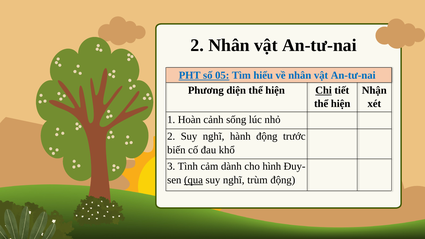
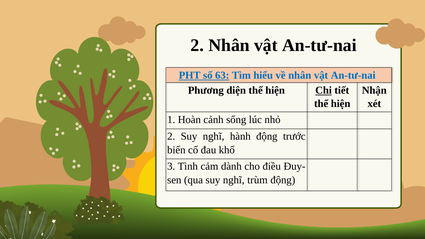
05: 05 -> 63
hình: hình -> điều
qua underline: present -> none
